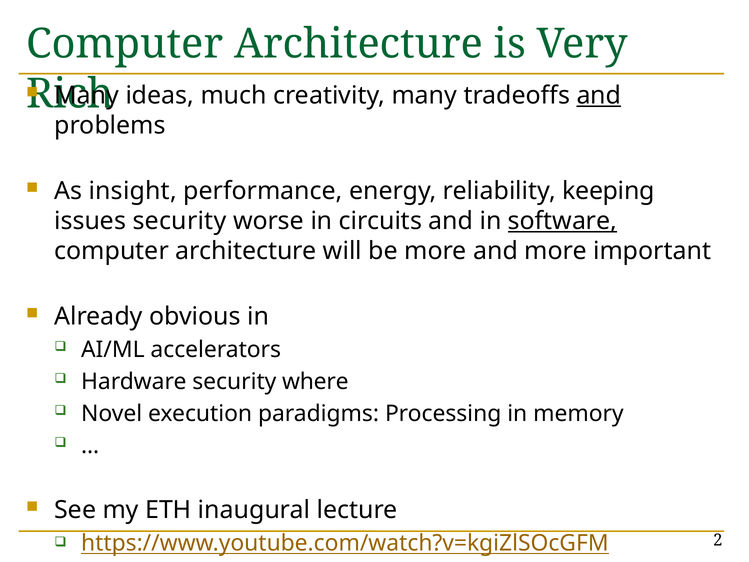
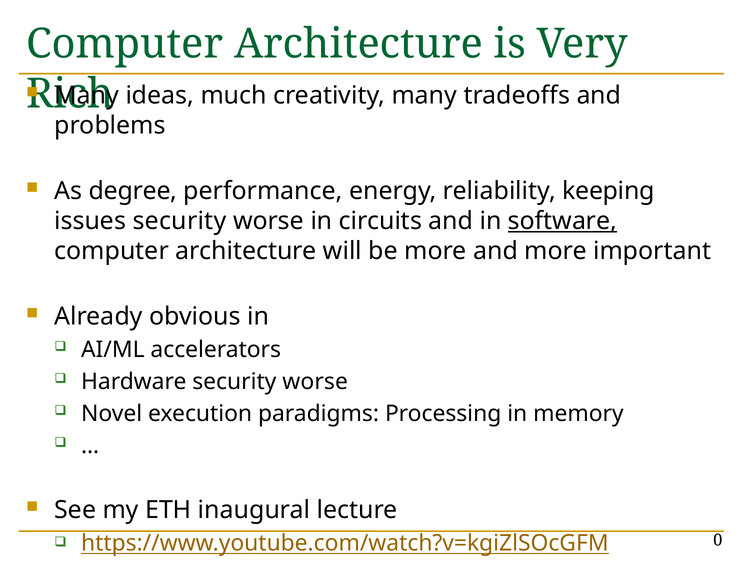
and at (599, 95) underline: present -> none
insight: insight -> degree
Hardware security where: where -> worse
2: 2 -> 0
